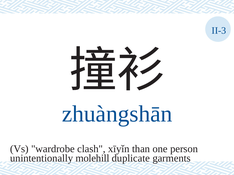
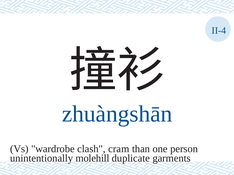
II-3: II-3 -> II-4
xīyǐn: xīyǐn -> cram
